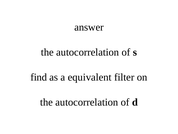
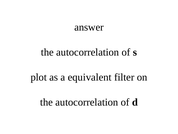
find: find -> plot
